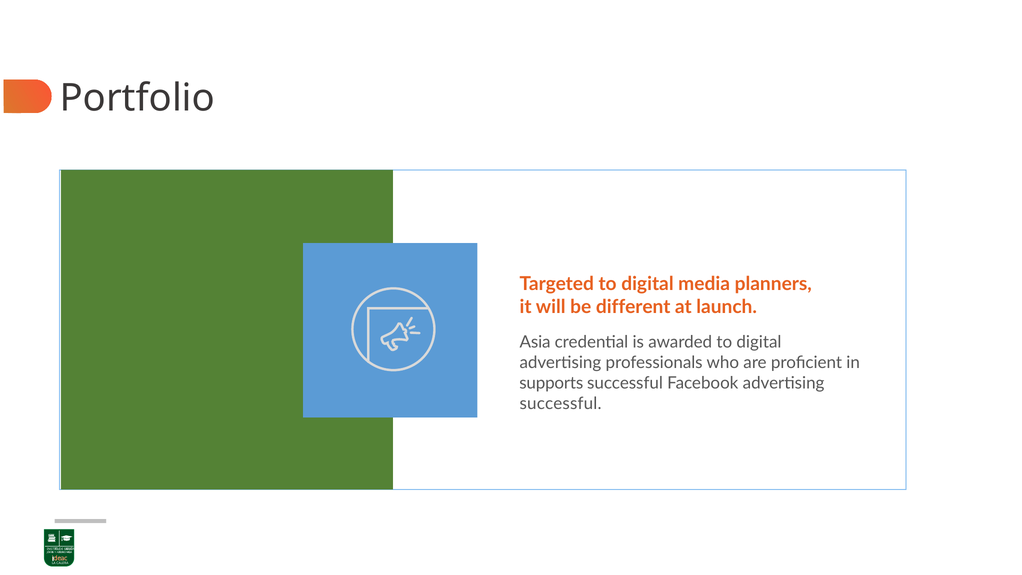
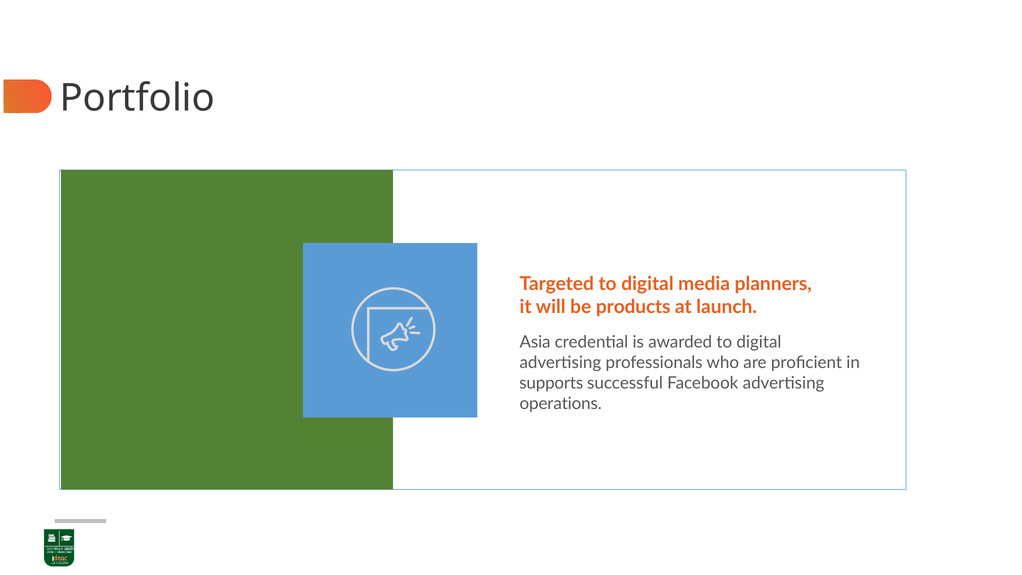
different: different -> products
successful at (561, 404): successful -> operations
